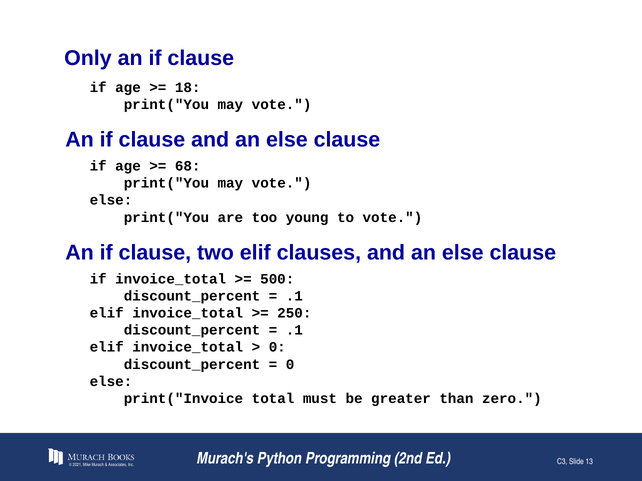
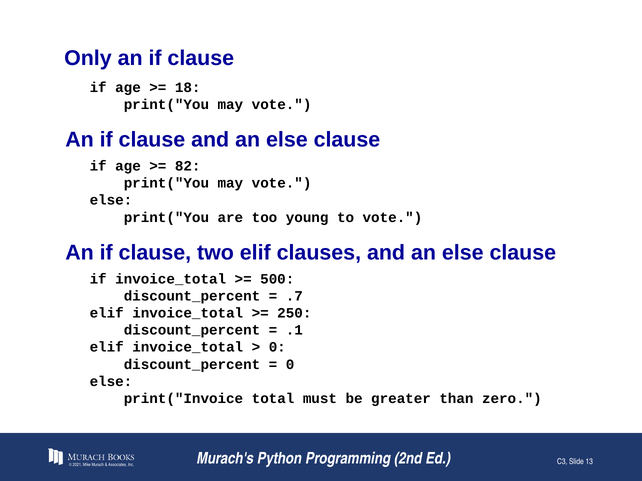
68: 68 -> 82
.1 at (294, 296): .1 -> .7
